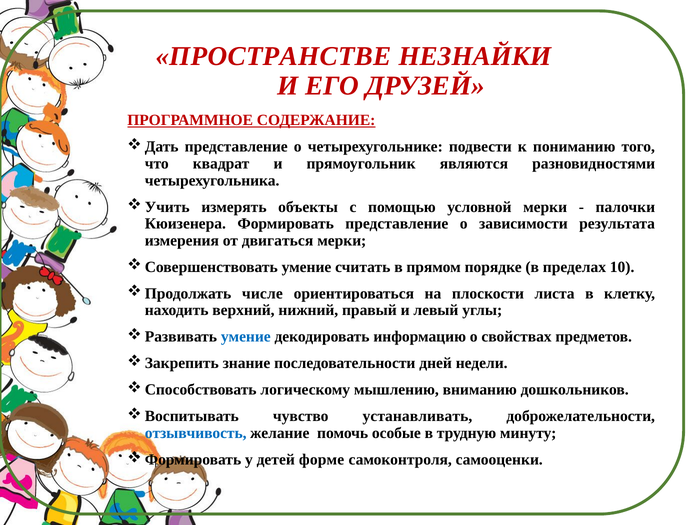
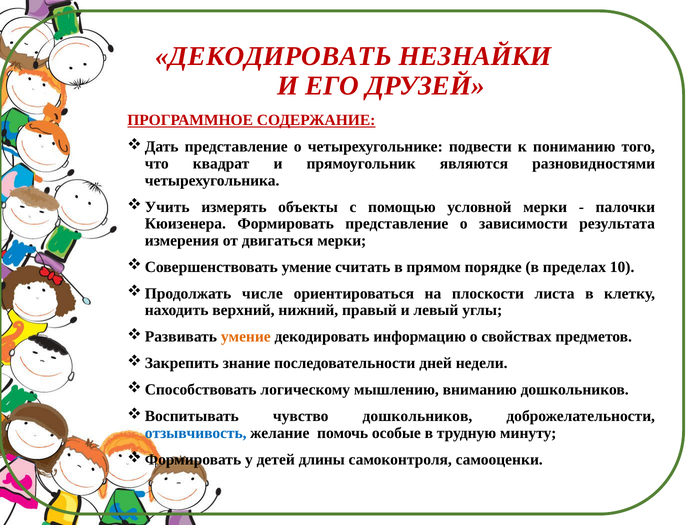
ПРОСТРАНСТВЕ at (273, 56): ПРОСТРАНСТВЕ -> ДЕКОДИРОВАТЬ
умение at (246, 337) colour: blue -> orange
чувство устанавливать: устанавливать -> дошкольников
форме: форме -> длины
